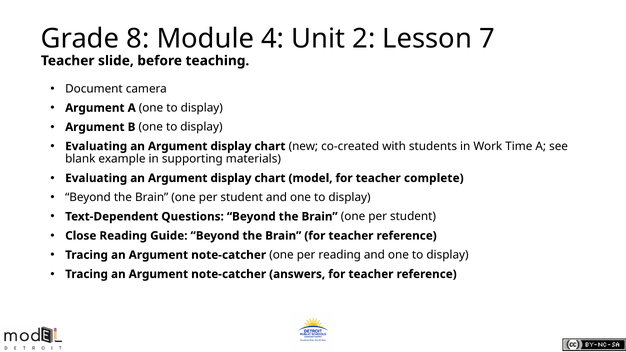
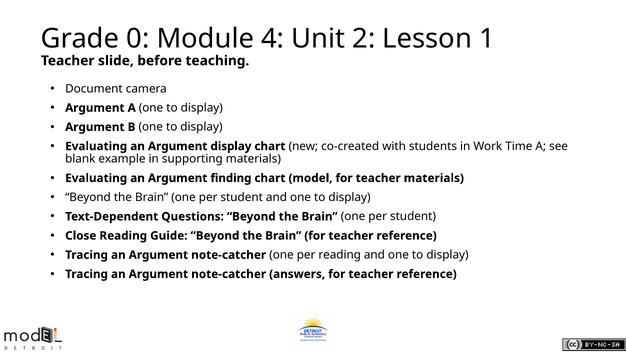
8: 8 -> 0
7: 7 -> 1
display at (231, 178): display -> finding
teacher complete: complete -> materials
